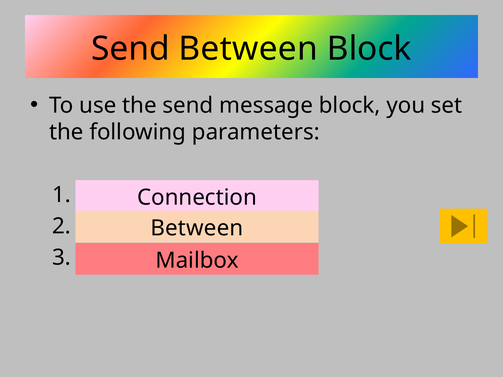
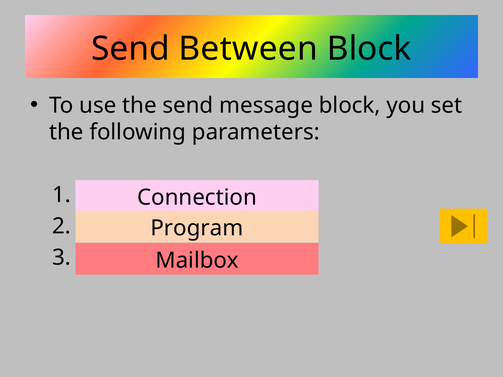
Between at (197, 228): Between -> Program
